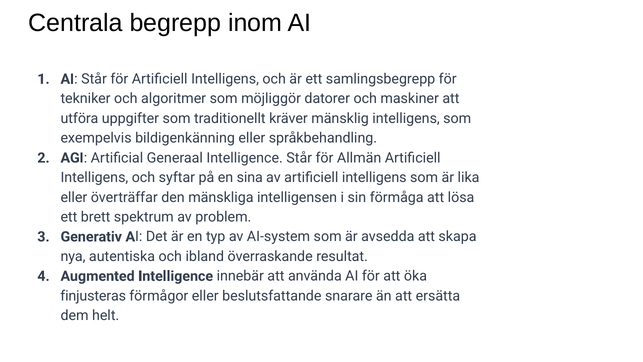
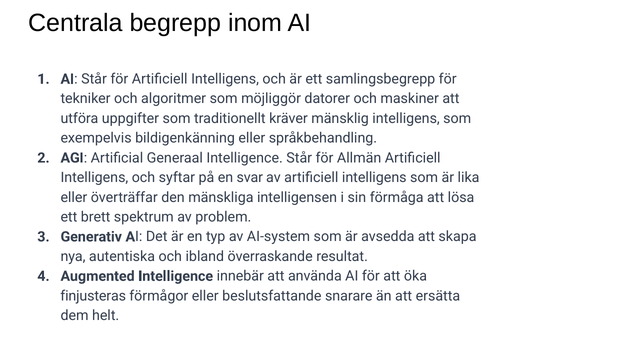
sina: sina -> svar
